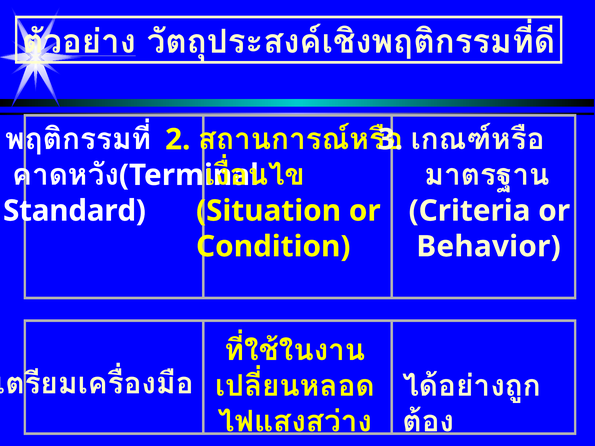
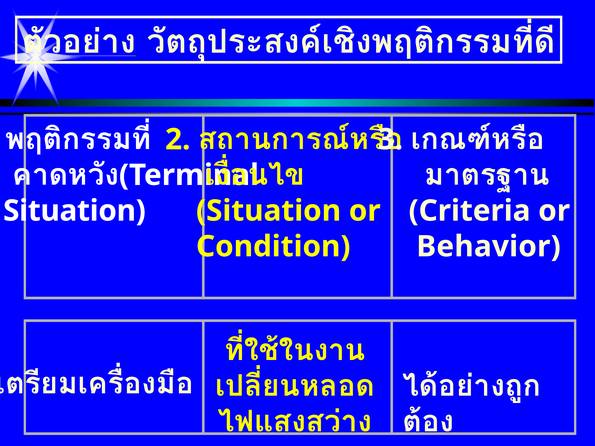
Standard at (74, 211): Standard -> Situation
